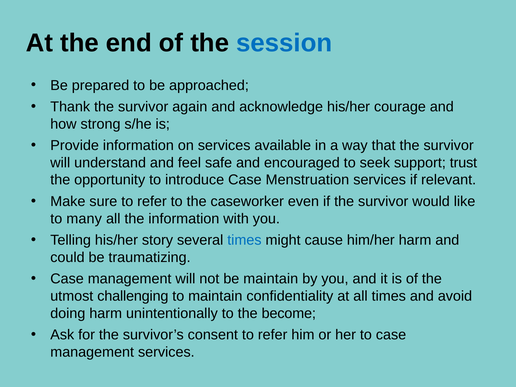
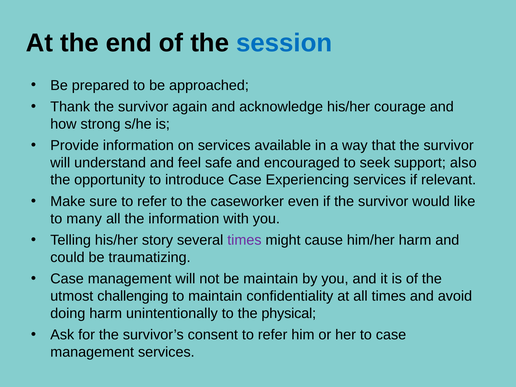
trust: trust -> also
Menstruation: Menstruation -> Experiencing
times at (244, 240) colour: blue -> purple
become: become -> physical
